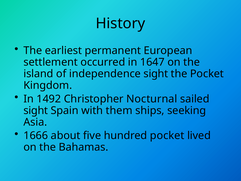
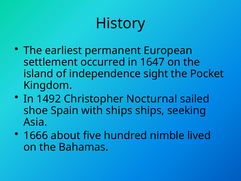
sight at (36, 110): sight -> shoe
with them: them -> ships
hundred pocket: pocket -> nimble
